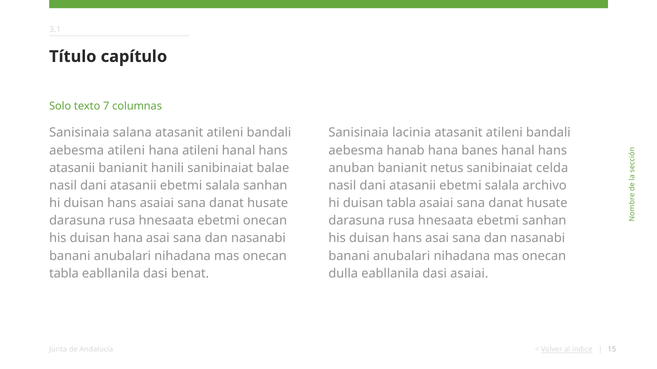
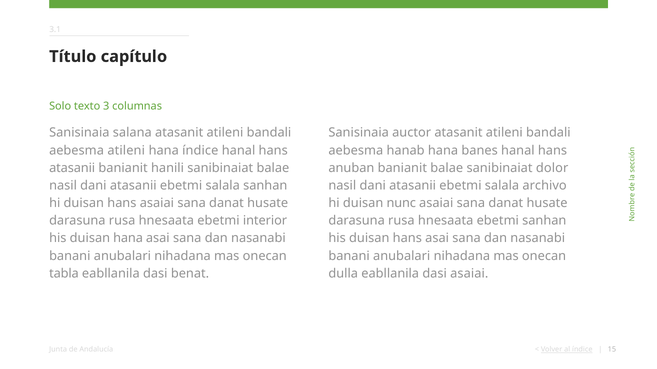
7: 7 -> 3
lacinia: lacinia -> auctor
hana atileni: atileni -> índice
banianit netus: netus -> balae
celda: celda -> dolor
duisan tabla: tabla -> nunc
ebetmi onecan: onecan -> interior
